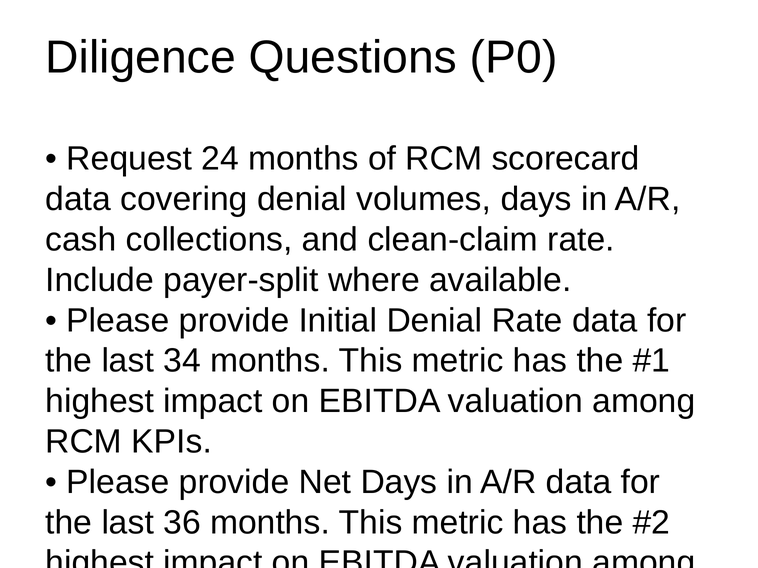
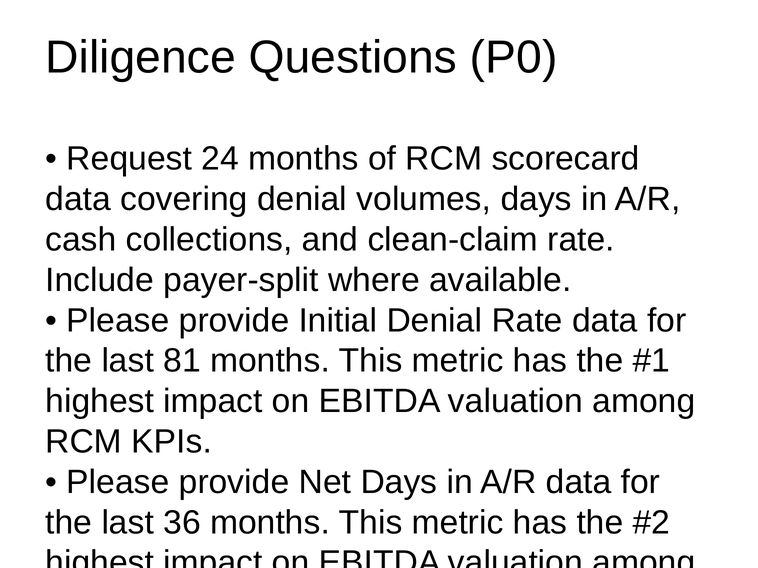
34: 34 -> 81
